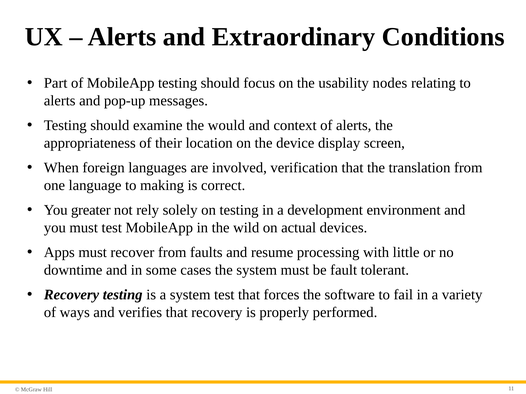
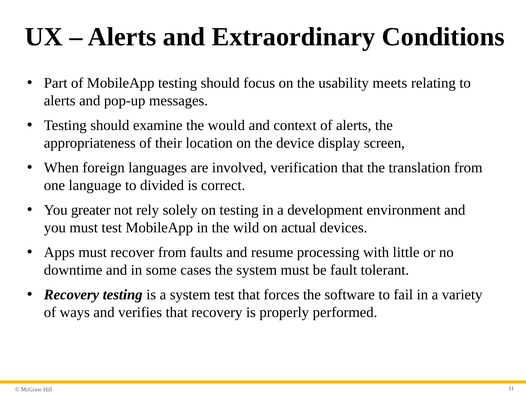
nodes: nodes -> meets
making: making -> divided
